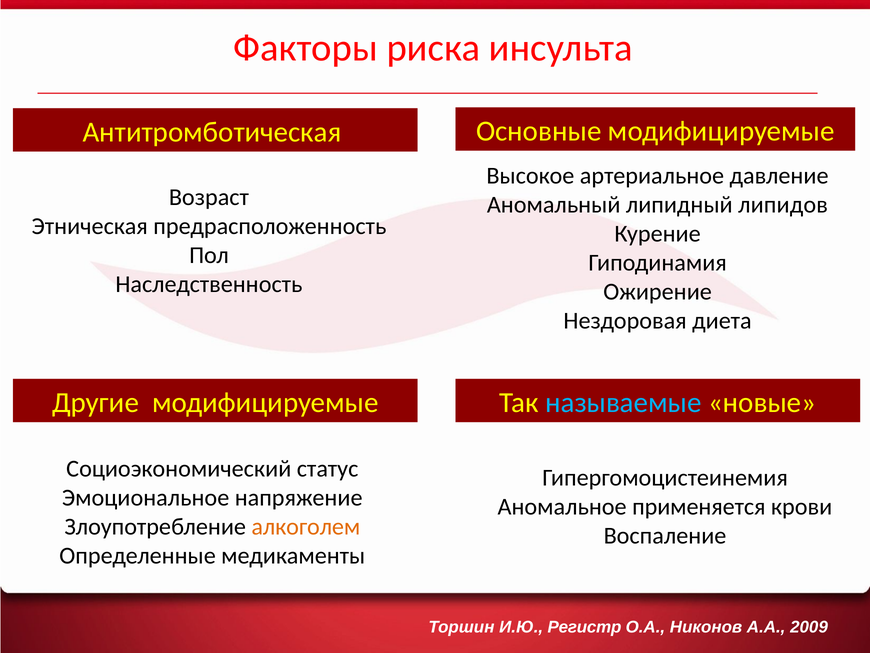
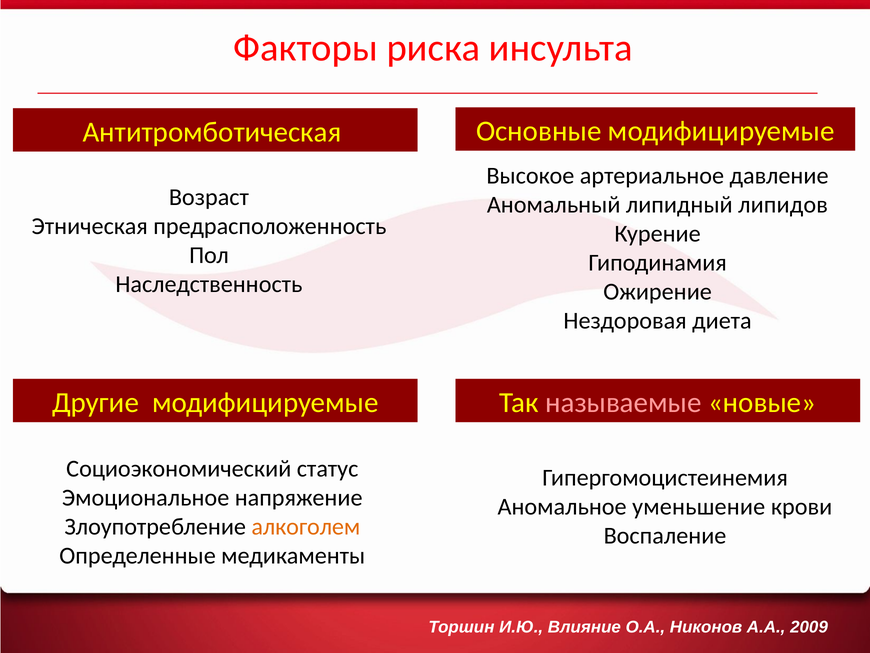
называемые colour: light blue -> pink
применяется: применяется -> уменьшение
Регистр: Регистр -> Влияние
